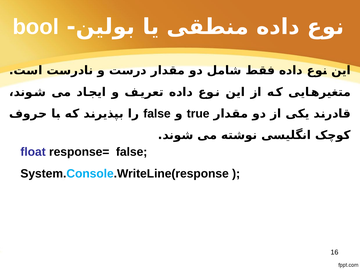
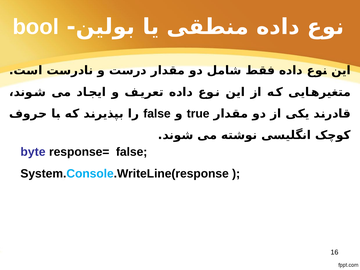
float: float -> byte
